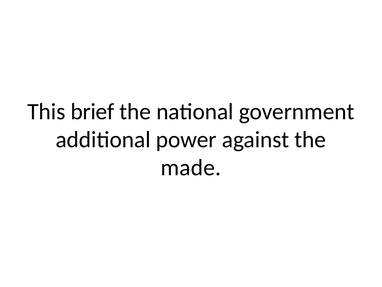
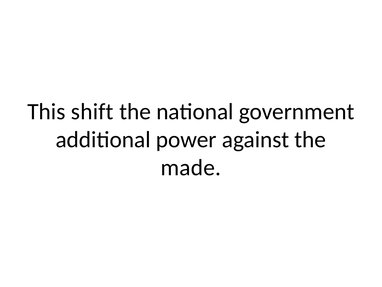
brief: brief -> shift
